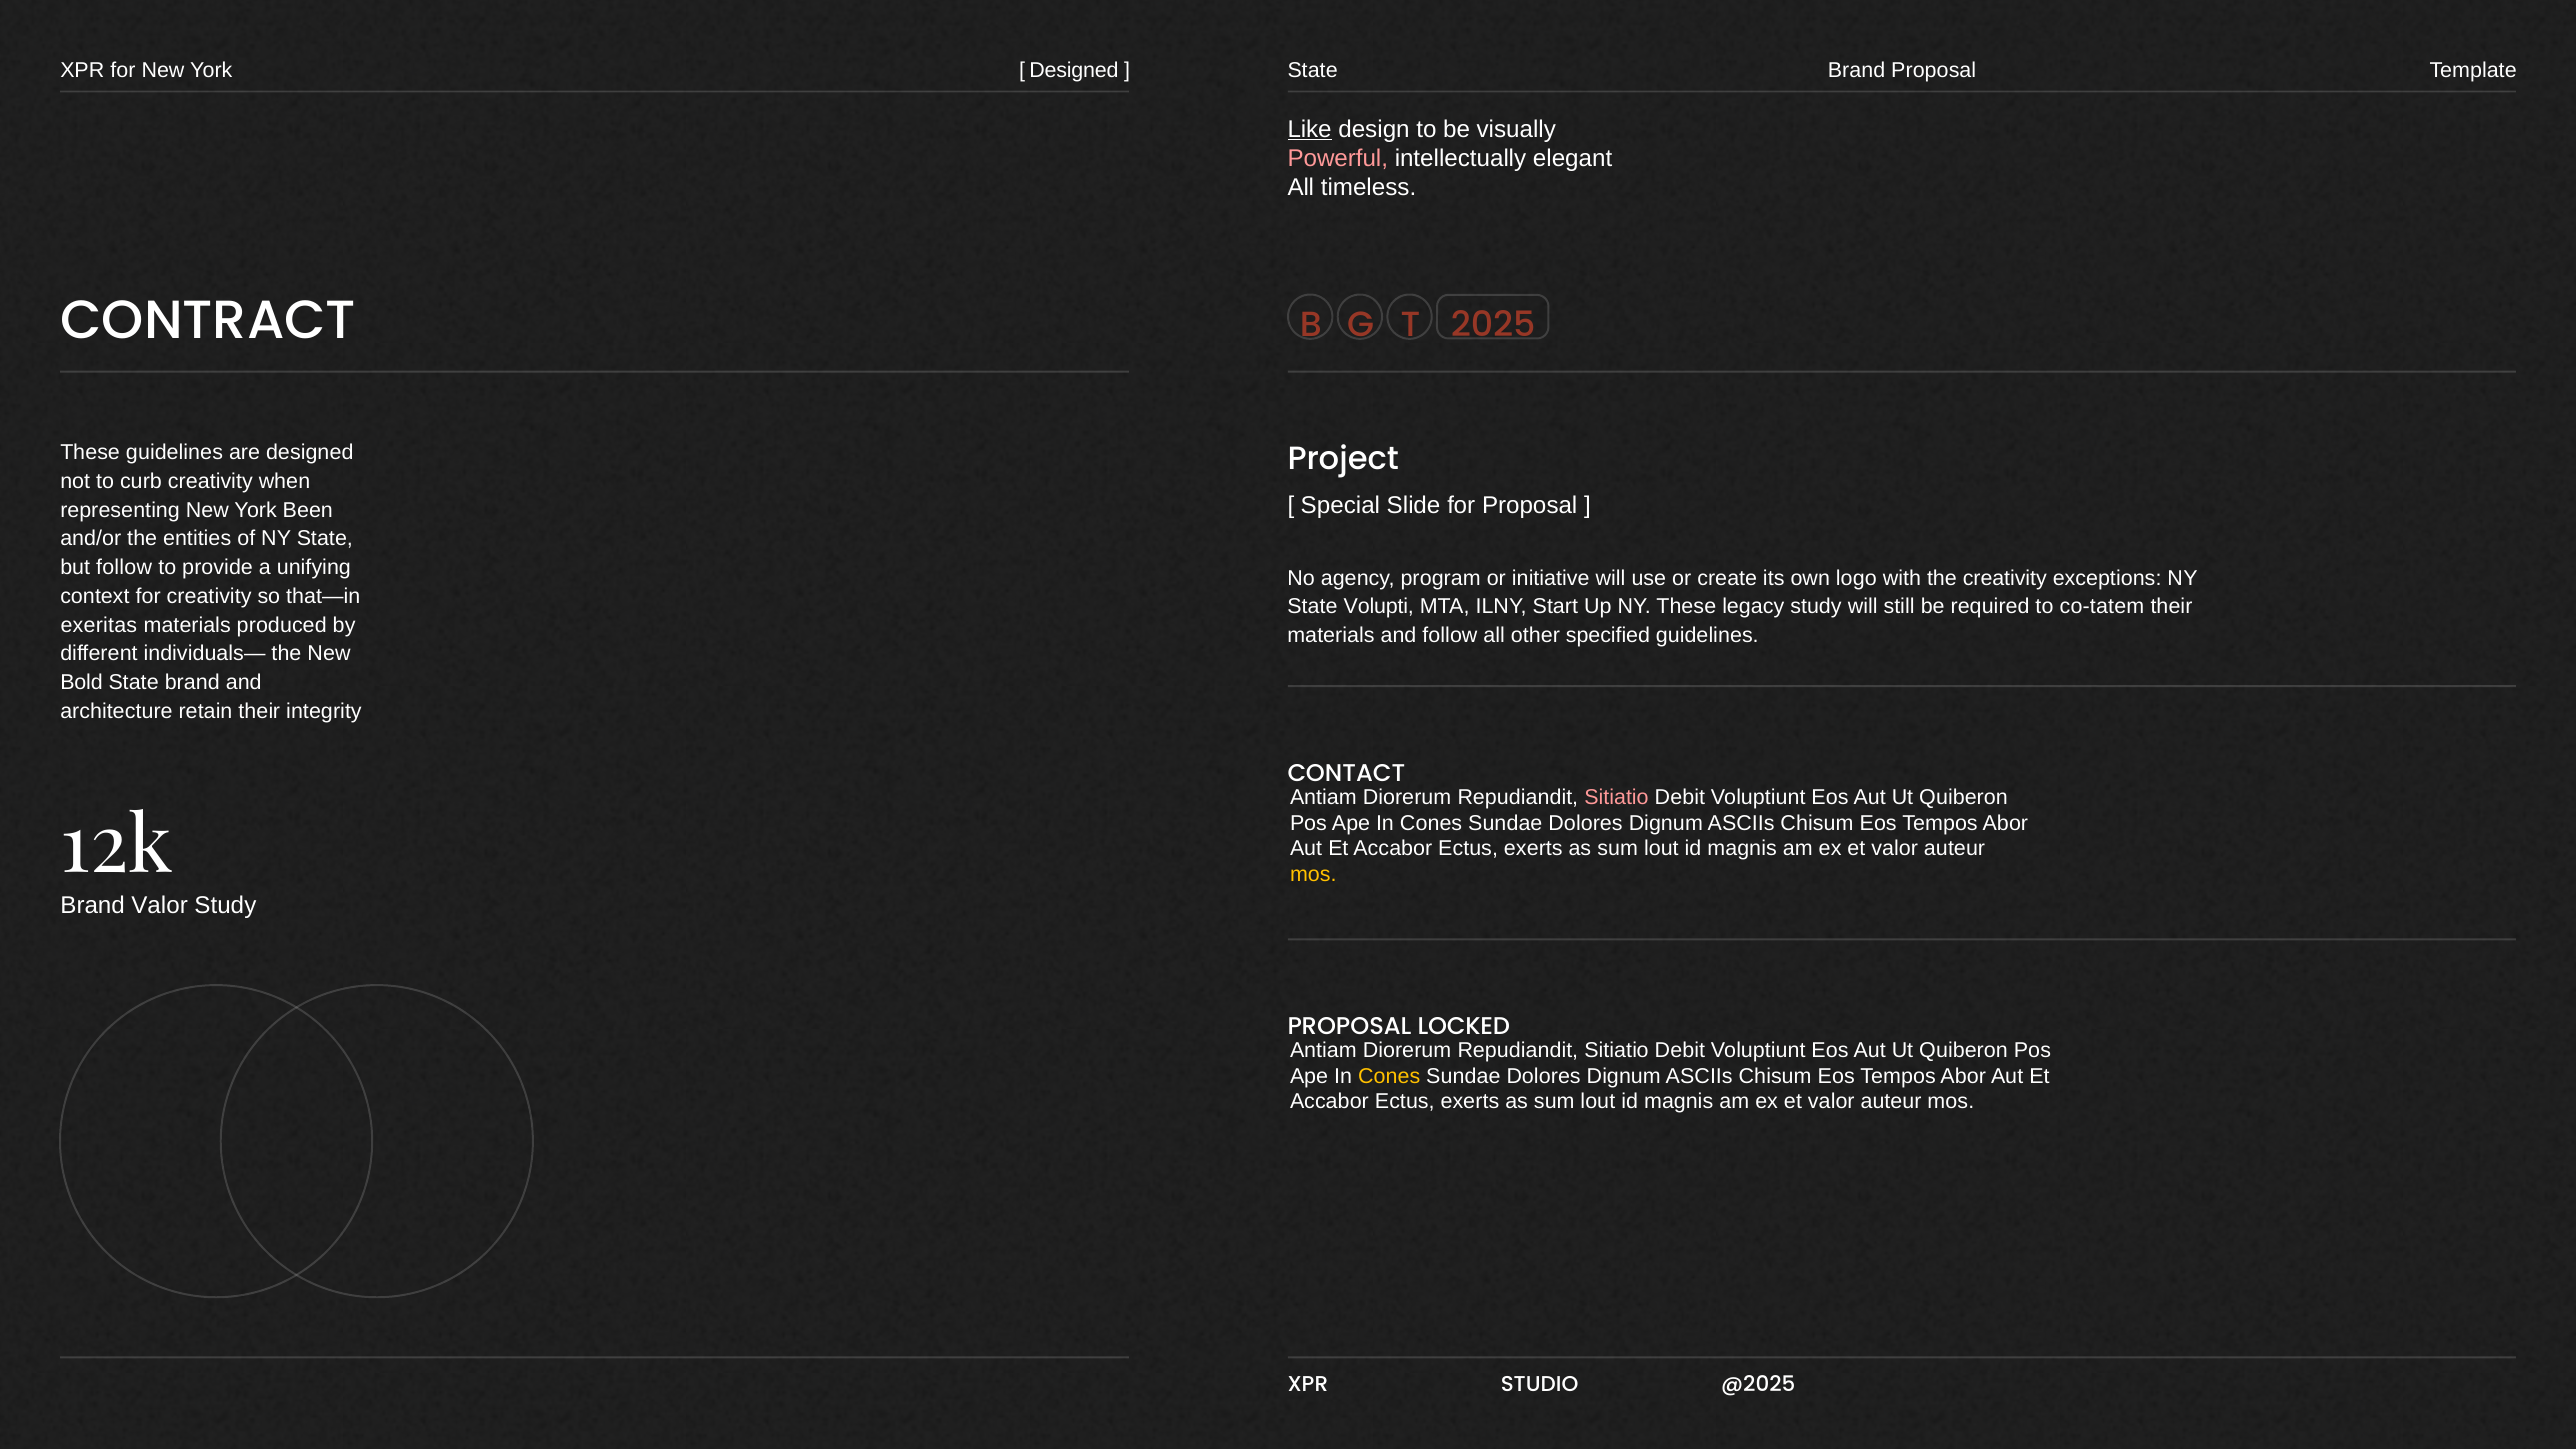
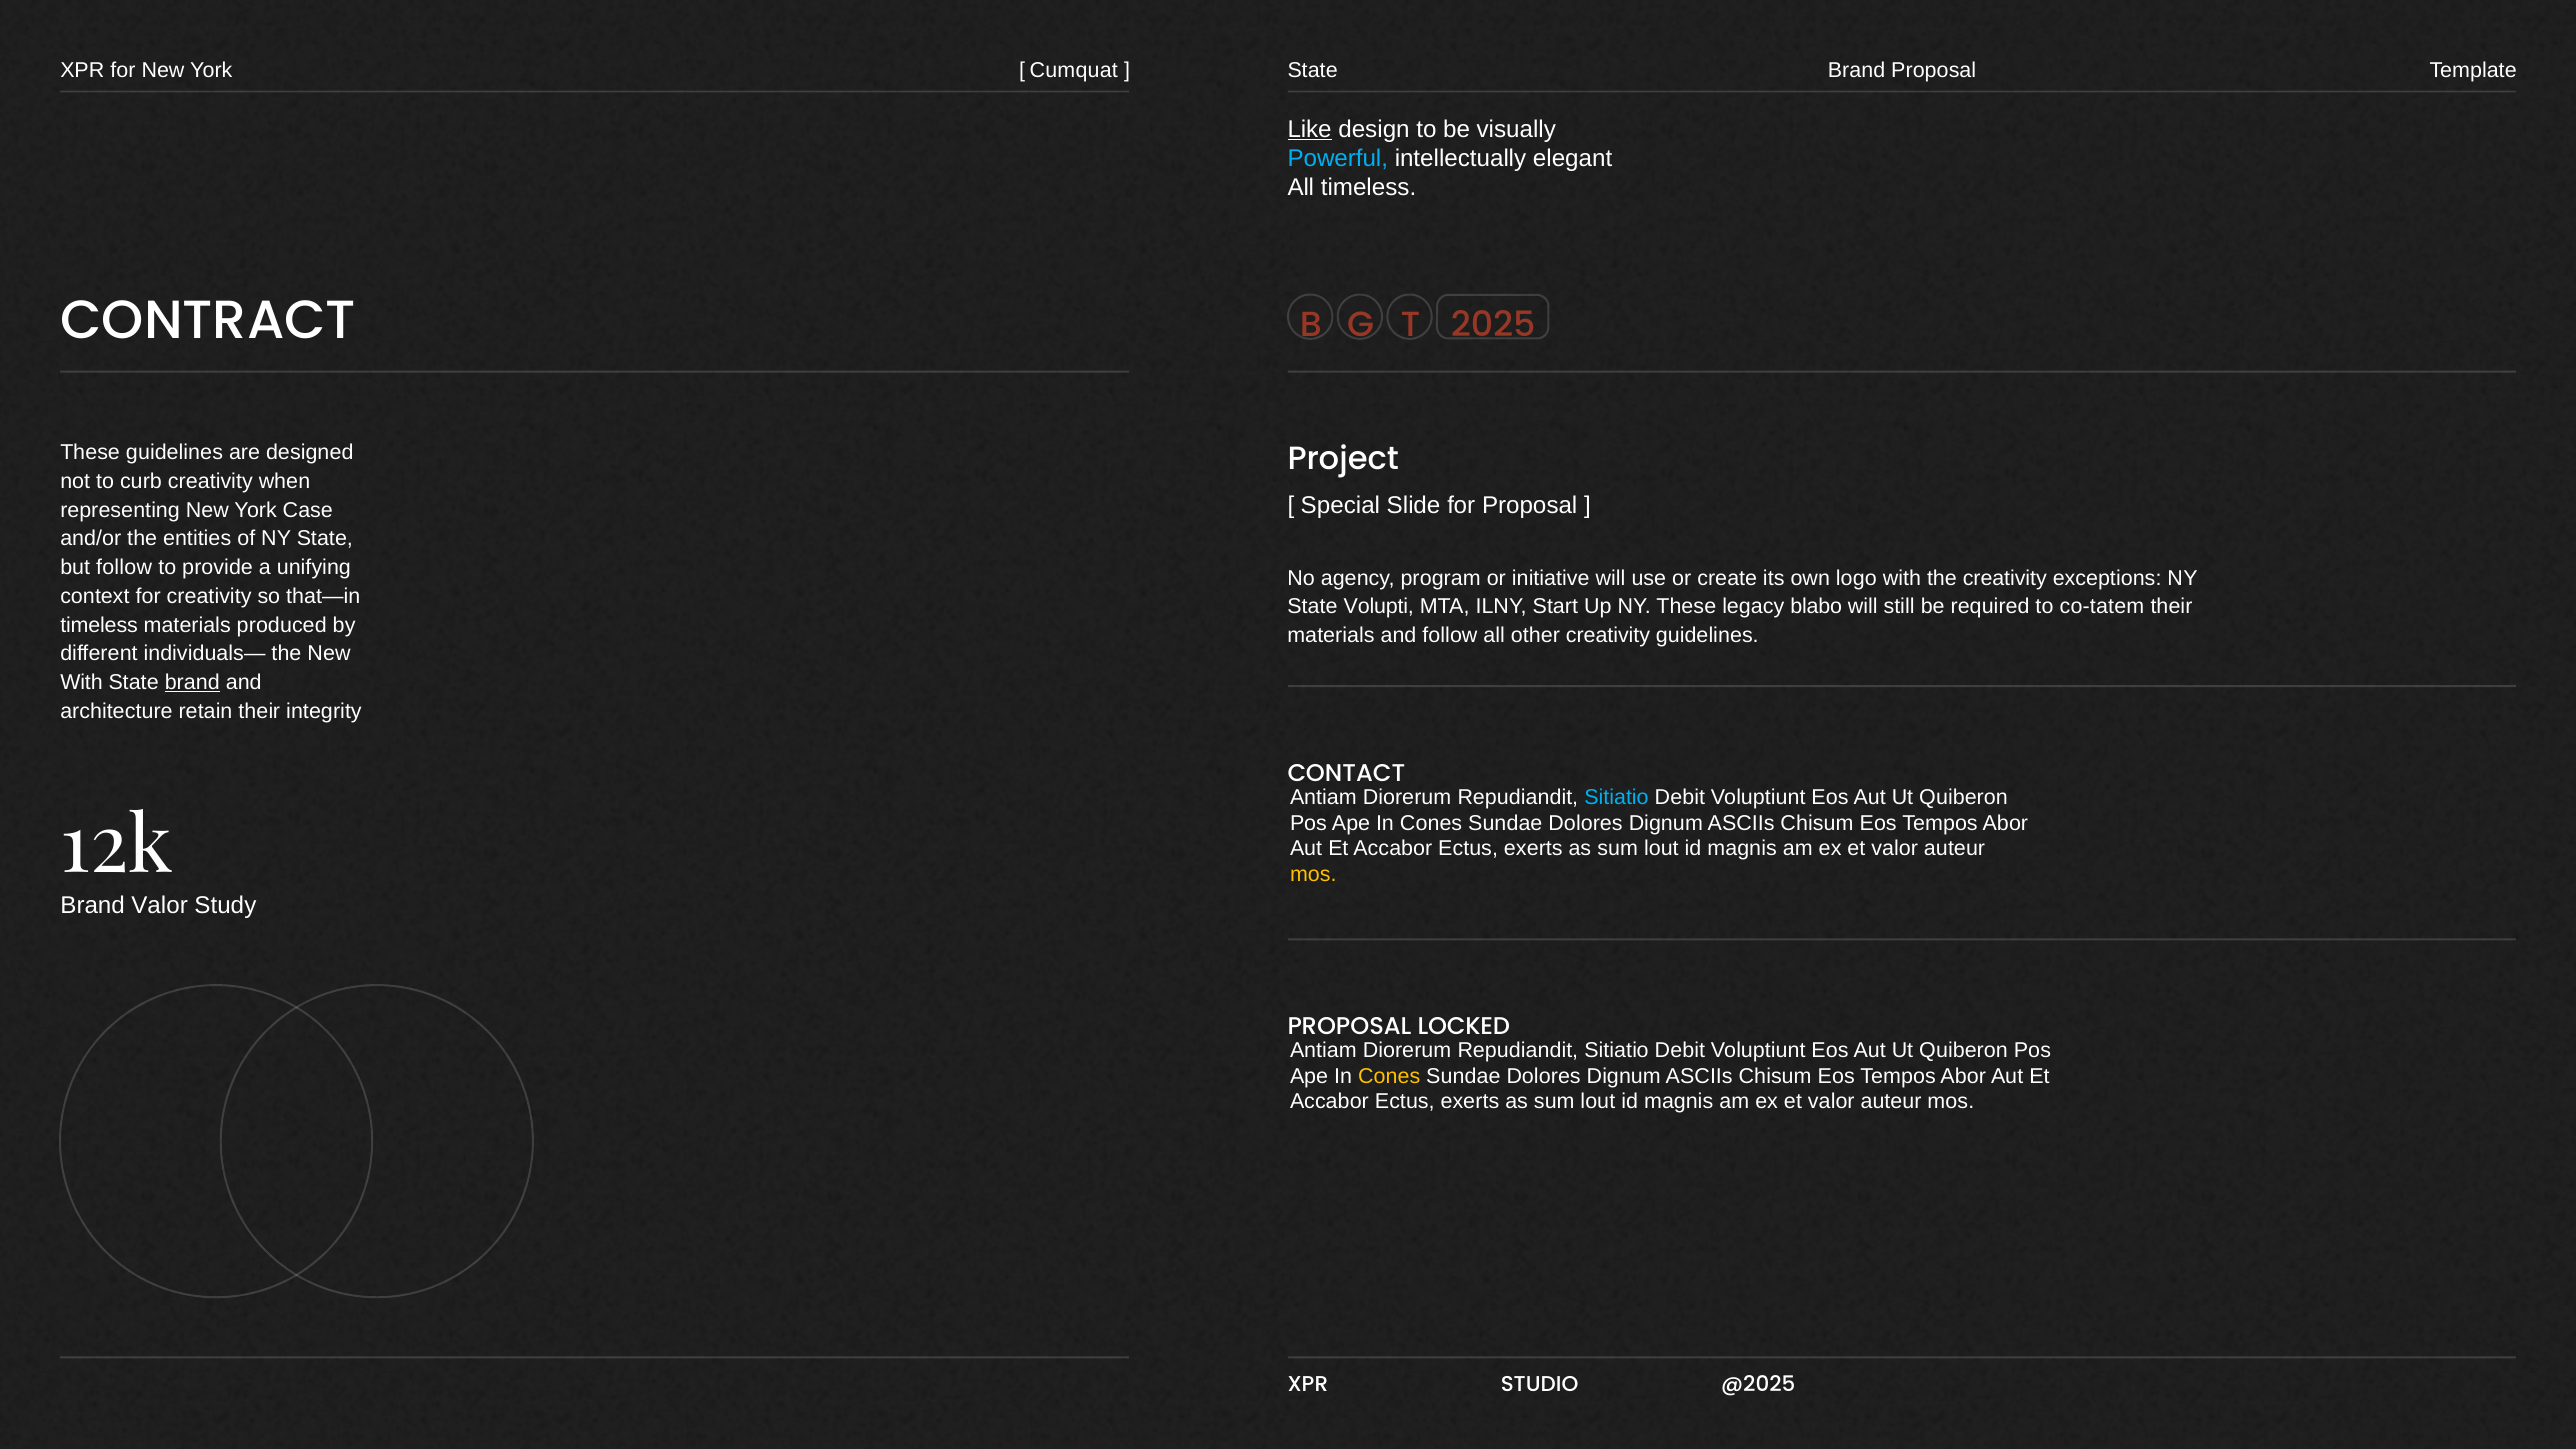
Designed at (1074, 70): Designed -> Cumquat
Powerful colour: pink -> light blue
Been: Been -> Case
legacy study: study -> blabo
exeritas at (99, 625): exeritas -> timeless
other specified: specified -> creativity
Bold at (82, 683): Bold -> With
brand at (192, 683) underline: none -> present
Sitiatio at (1617, 797) colour: pink -> light blue
